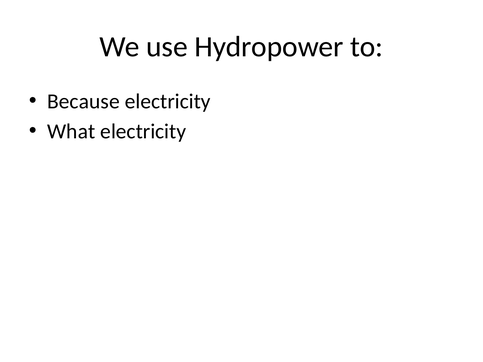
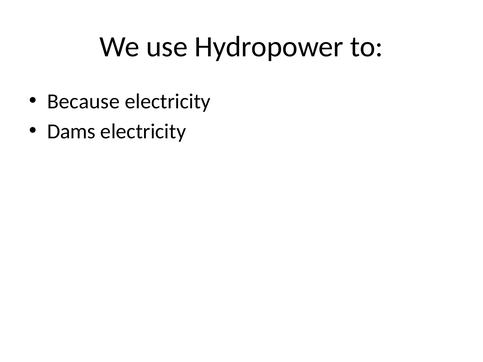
What: What -> Dams
